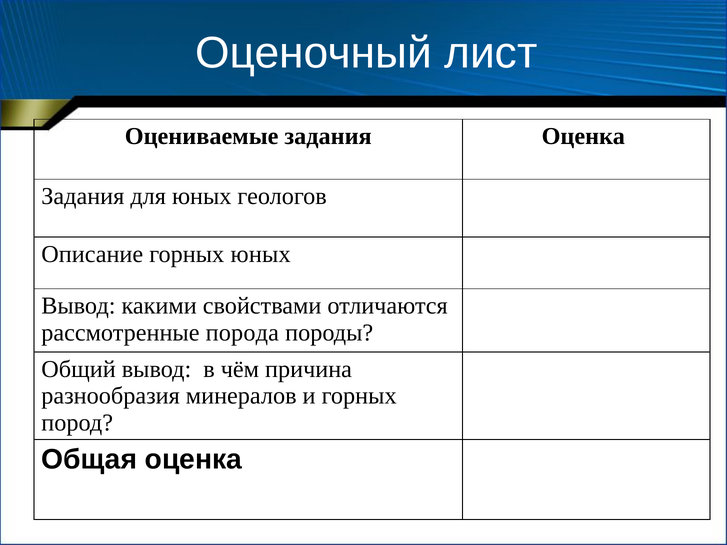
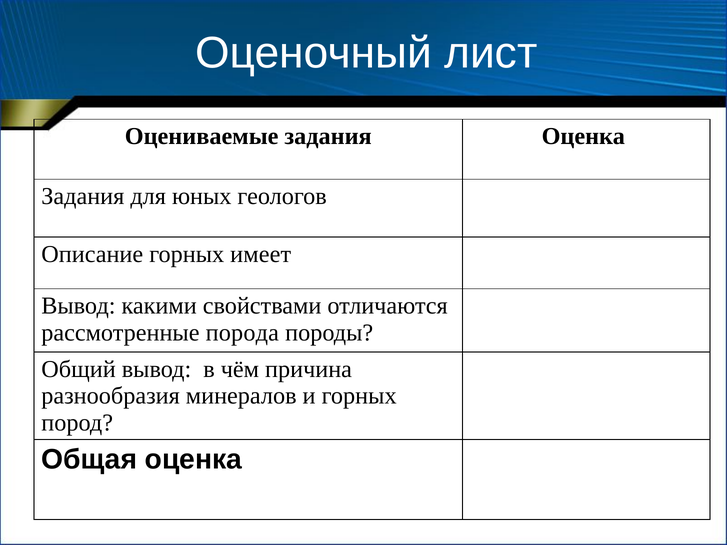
горных юных: юных -> имеет
